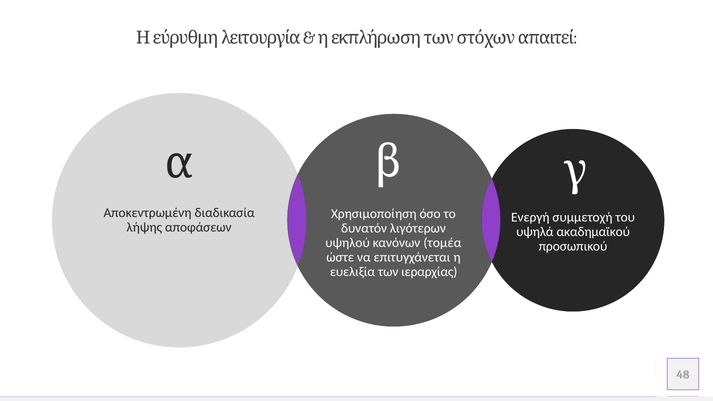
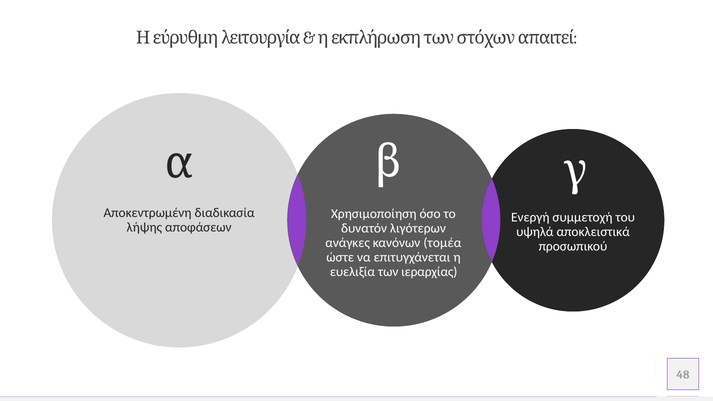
ακαδημαϊκού: ακαδημαϊκού -> αποκλειστικά
υψηλού: υψηλού -> ανάγκες
